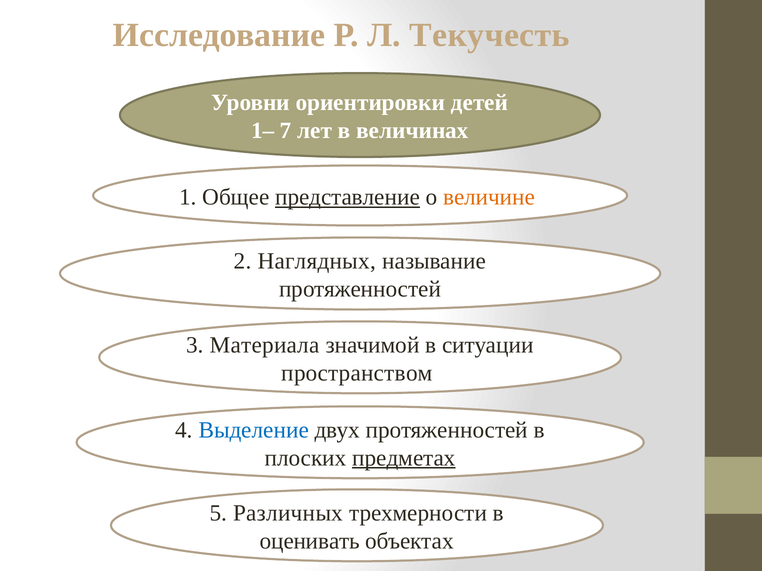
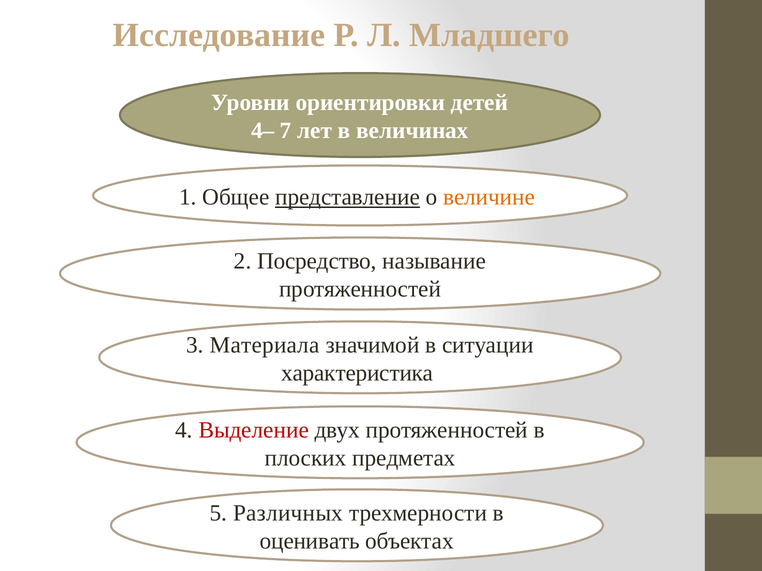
Текучесть: Текучесть -> Младшего
1–: 1– -> 4–
Наглядных: Наглядных -> Посредство
пространством: пространством -> характеристика
Выделение colour: blue -> red
предметах underline: present -> none
